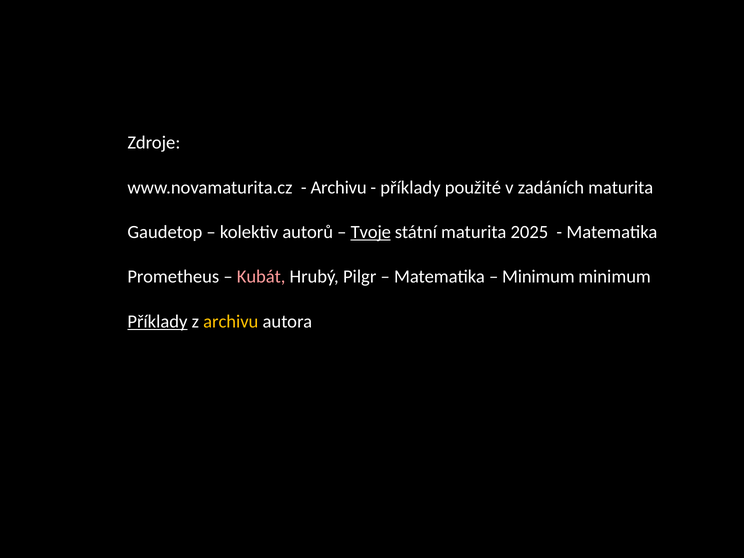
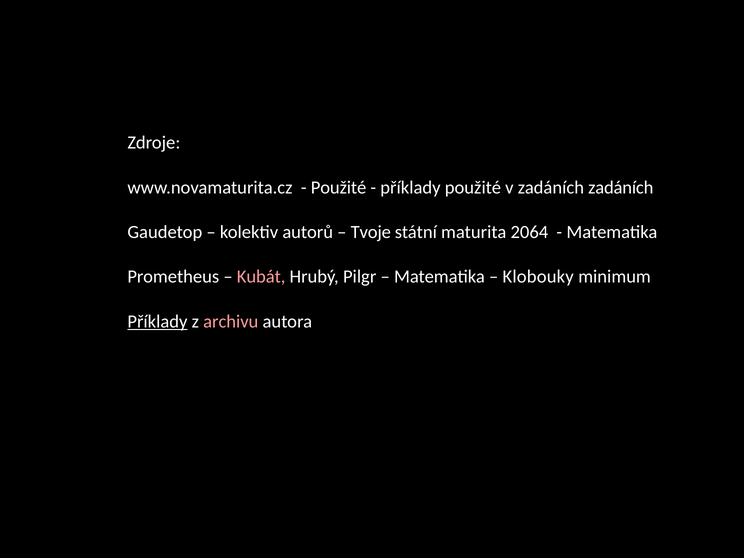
Archivu at (339, 187): Archivu -> Použité
zadáních maturita: maturita -> zadáních
Tvoje underline: present -> none
2025: 2025 -> 2064
Minimum at (538, 277): Minimum -> Klobouky
archivu at (231, 321) colour: yellow -> pink
